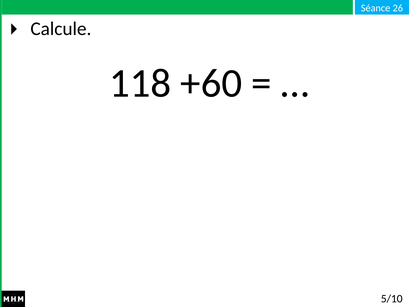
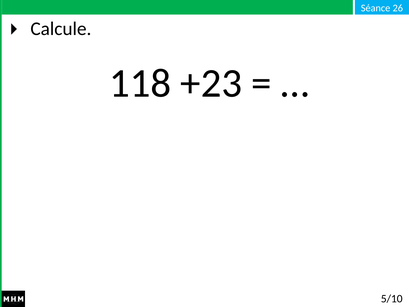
+60: +60 -> +23
